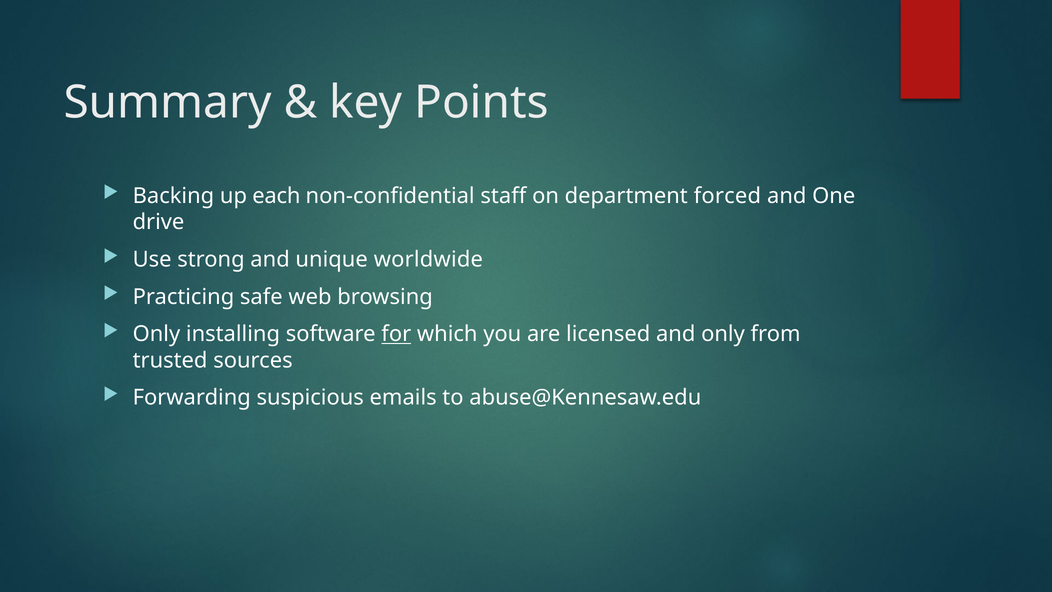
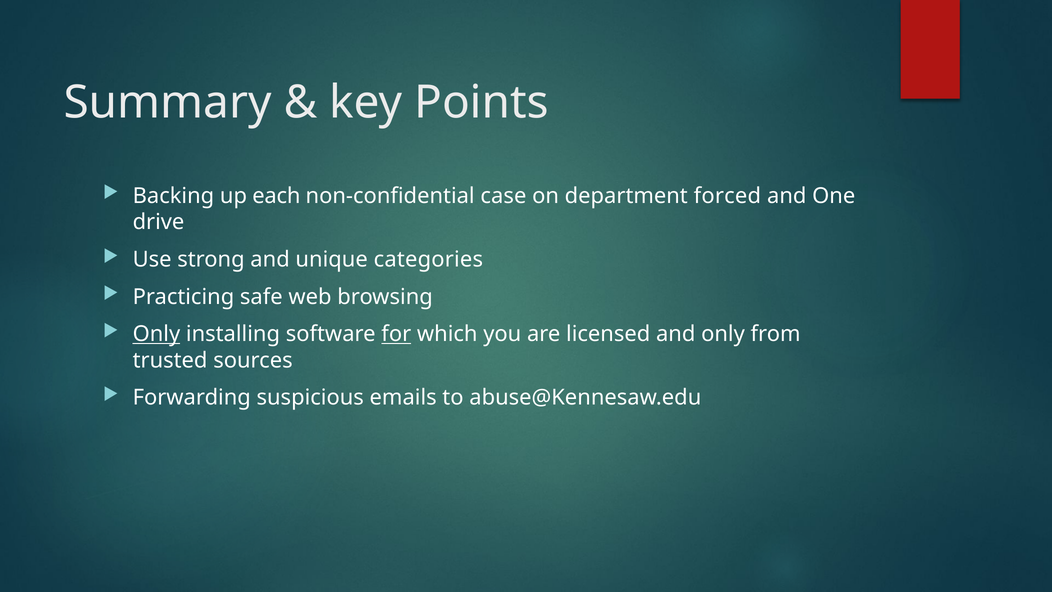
staff: staff -> case
worldwide: worldwide -> categories
Only at (156, 334) underline: none -> present
